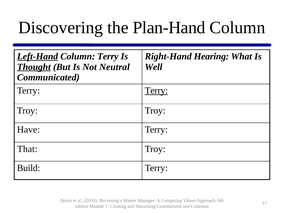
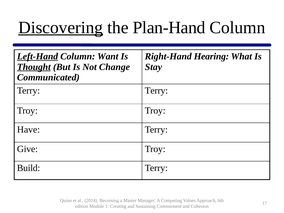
Discovering underline: none -> present
Column Terry: Terry -> Want
Neutral: Neutral -> Change
Well: Well -> Stay
Terry at (156, 91) underline: present -> none
That: That -> Give
